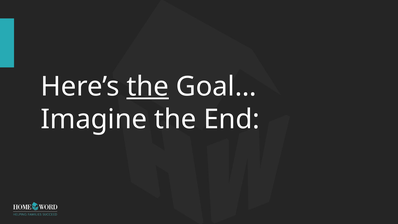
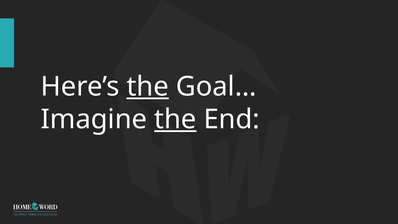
the at (175, 119) underline: none -> present
